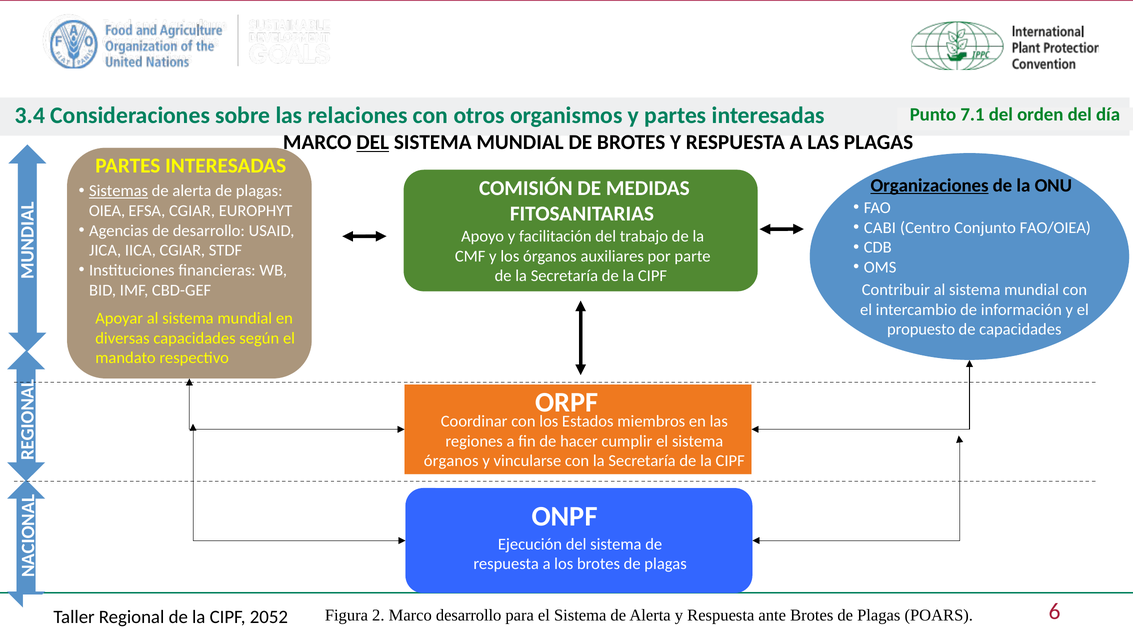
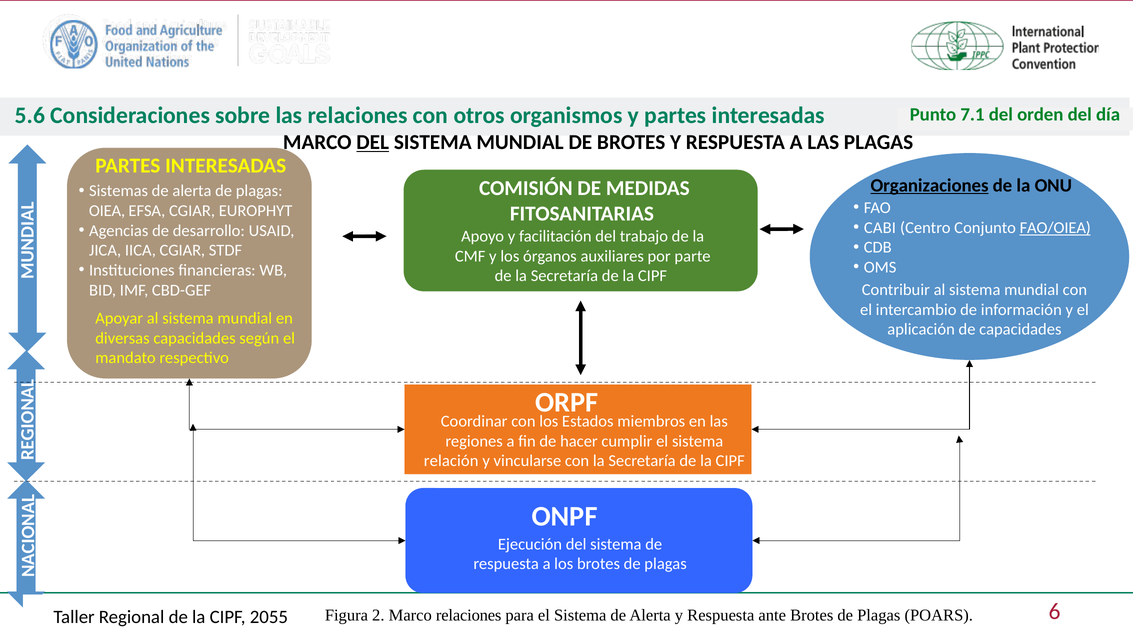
3.4: 3.4 -> 5.6
Sistemas underline: present -> none
FAO/OIEA underline: none -> present
propuesto: propuesto -> aplicación
órganos at (451, 461): órganos -> relación
Marco desarrollo: desarrollo -> relaciones
2052: 2052 -> 2055
